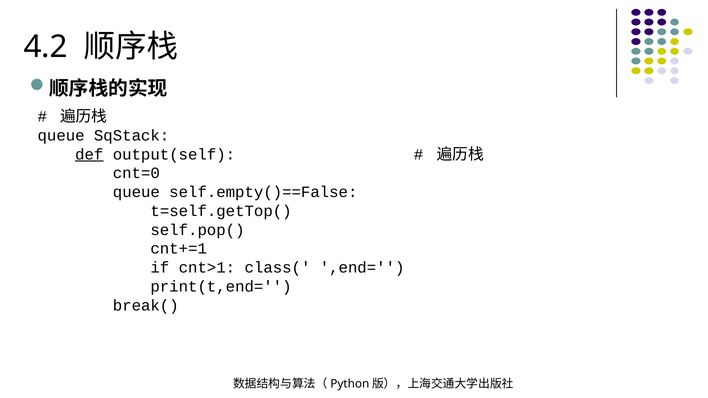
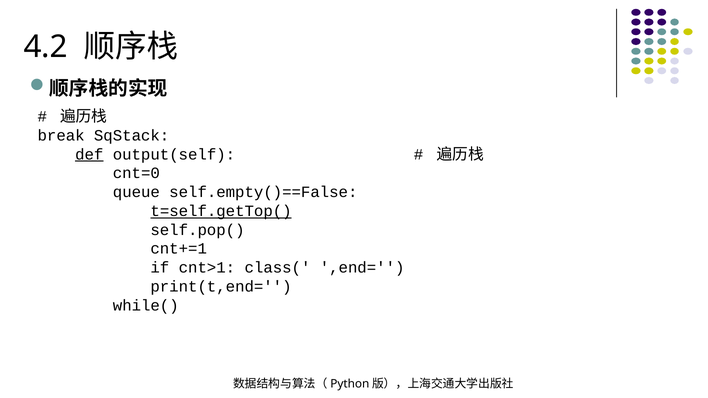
queue at (61, 136): queue -> break
t=self.getTop( underline: none -> present
break(: break( -> while(
